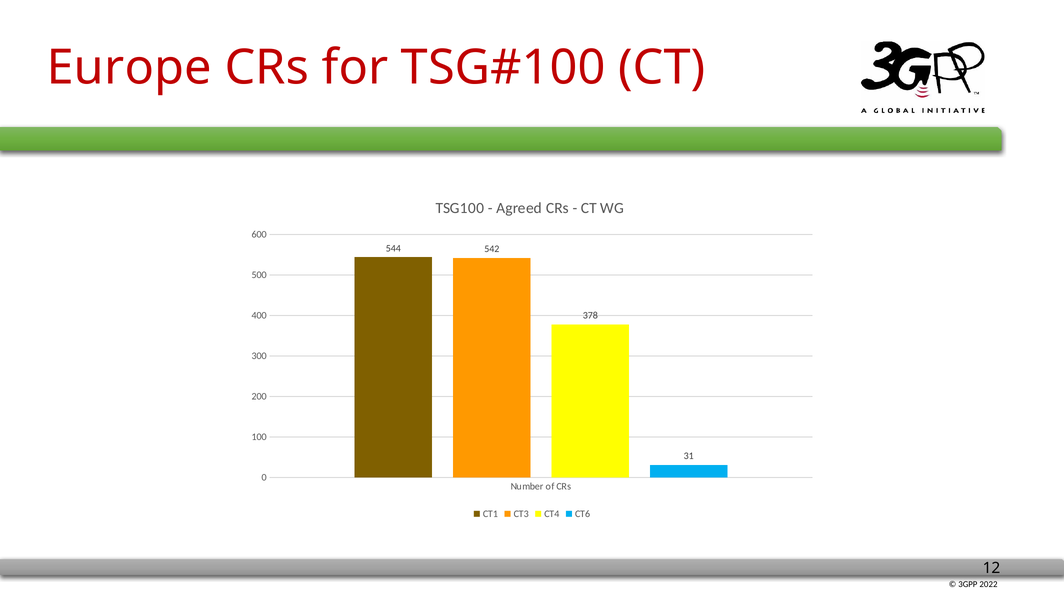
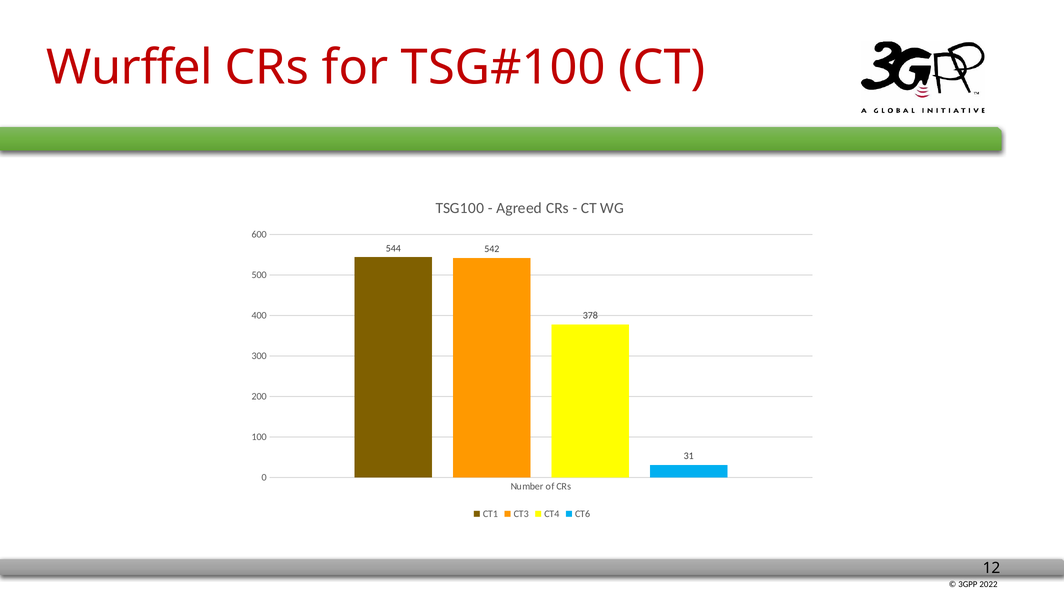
Europe: Europe -> Wurffel
